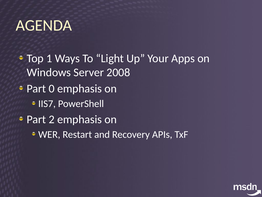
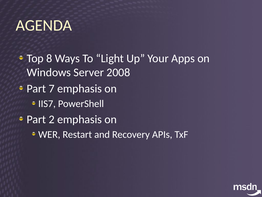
1: 1 -> 8
0: 0 -> 7
